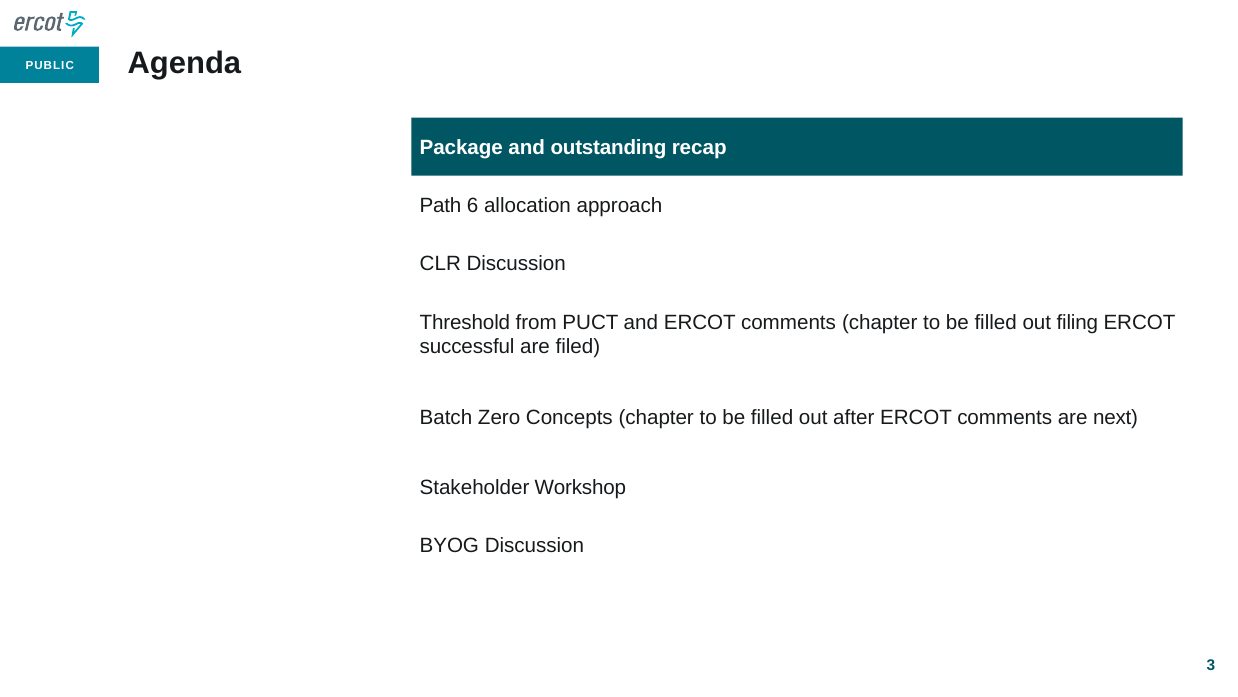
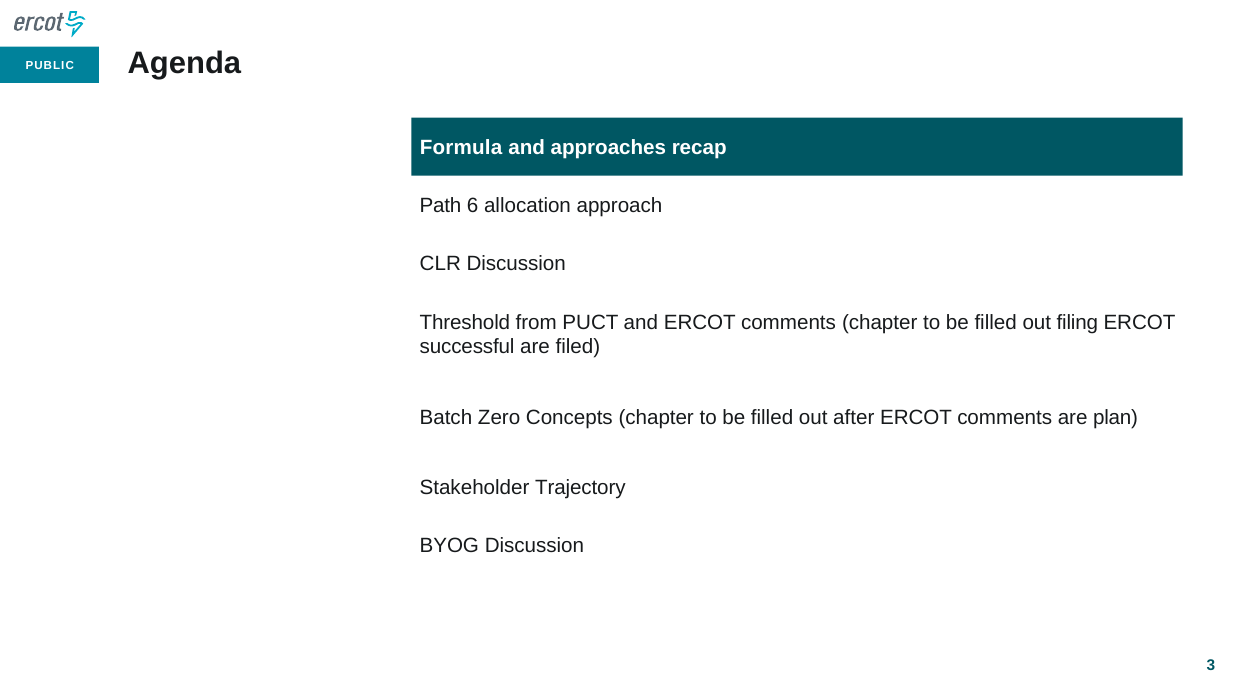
Package: Package -> Formula
outstanding: outstanding -> approaches
next: next -> plan
Workshop: Workshop -> Trajectory
